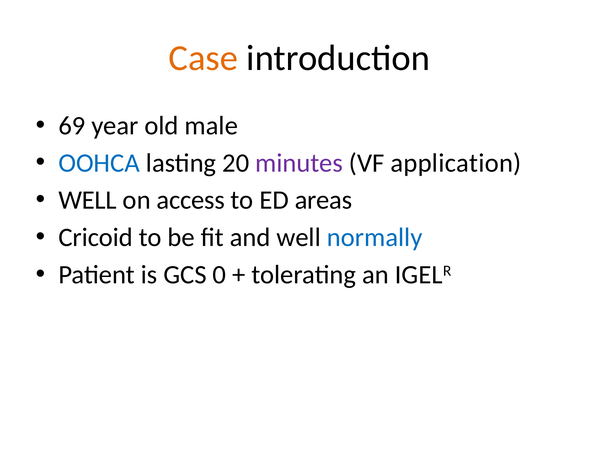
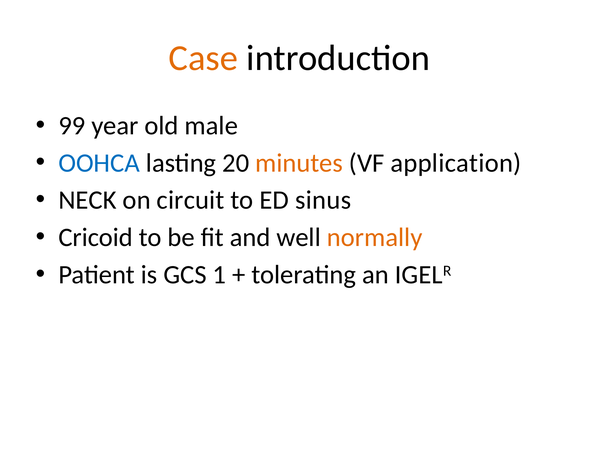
69: 69 -> 99
minutes colour: purple -> orange
WELL at (88, 200): WELL -> NECK
access: access -> circuit
areas: areas -> sinus
normally colour: blue -> orange
0: 0 -> 1
